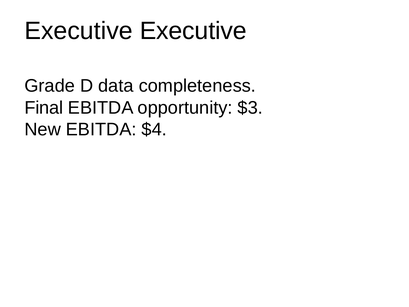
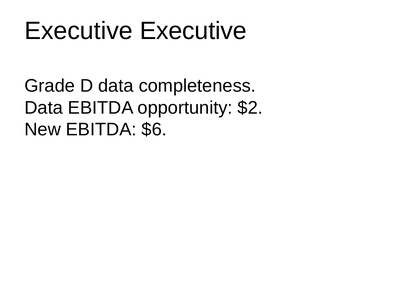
Final at (44, 108): Final -> Data
$3: $3 -> $2
$4: $4 -> $6
